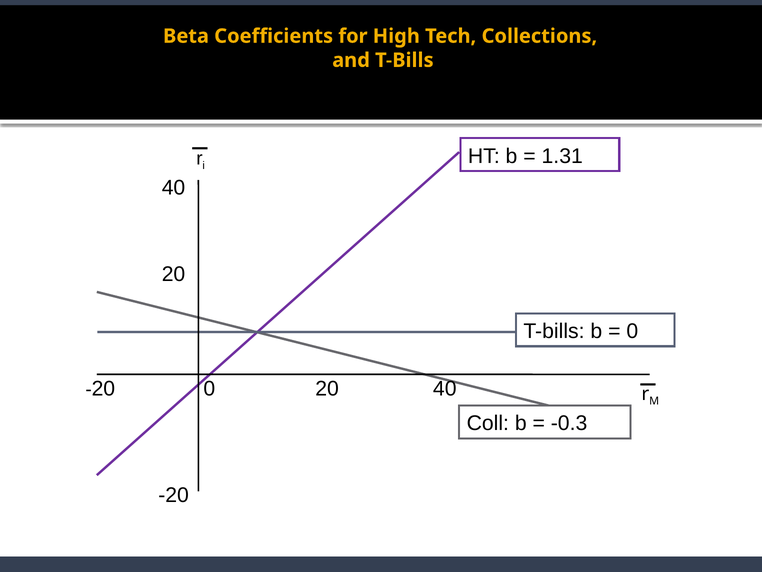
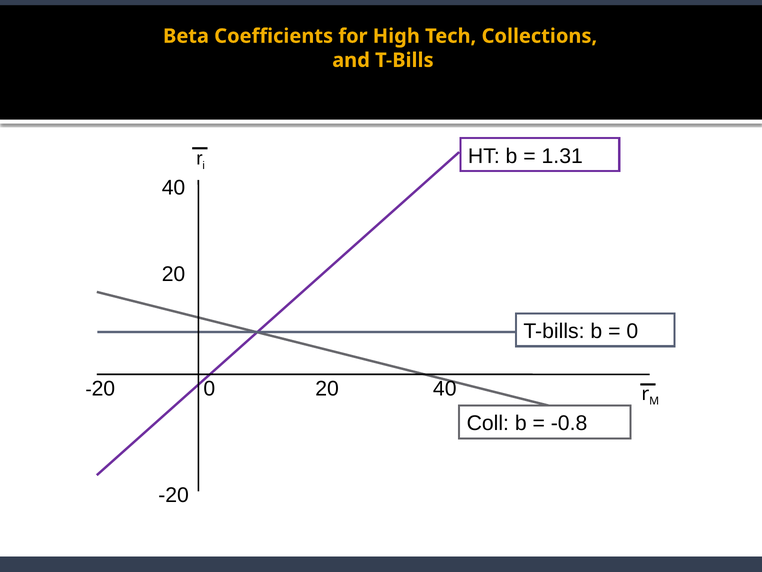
-0.3: -0.3 -> -0.8
